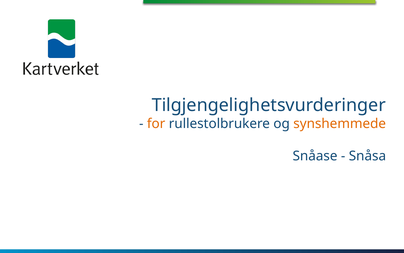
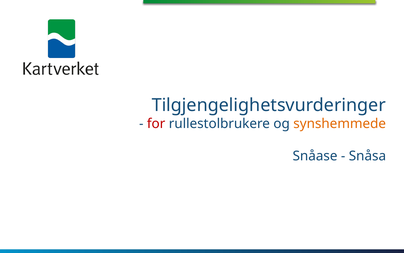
for colour: orange -> red
